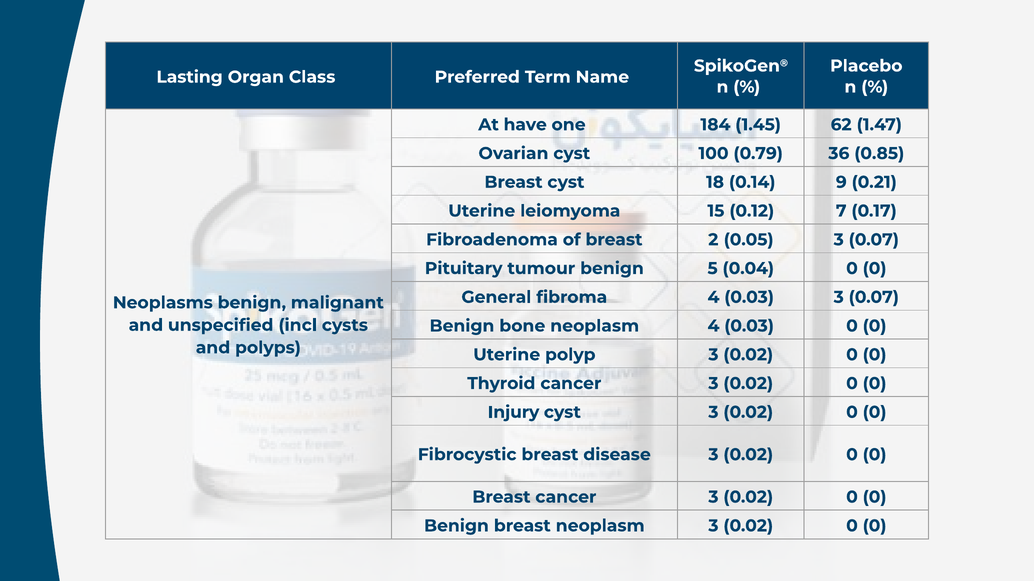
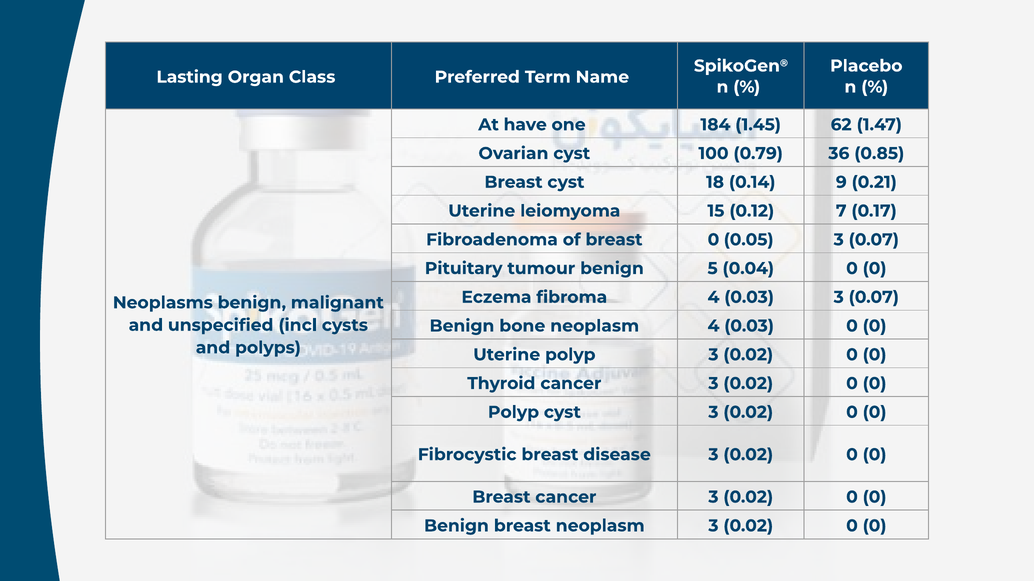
breast 2: 2 -> 0
General: General -> Eczema
Injury at (514, 413): Injury -> Polyp
